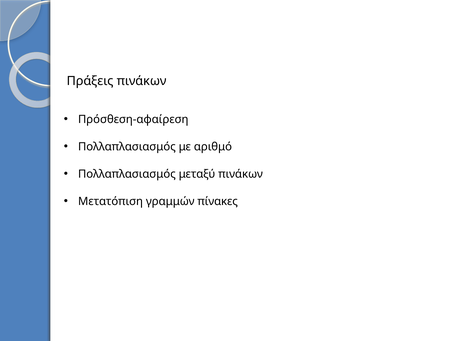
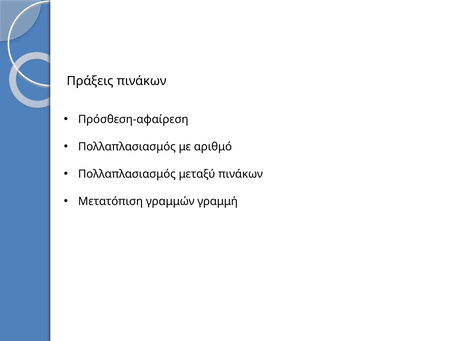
πίνακες: πίνακες -> γραμμή
